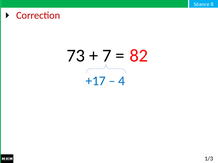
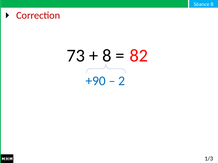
7 at (107, 56): 7 -> 8
+17: +17 -> +90
4: 4 -> 2
